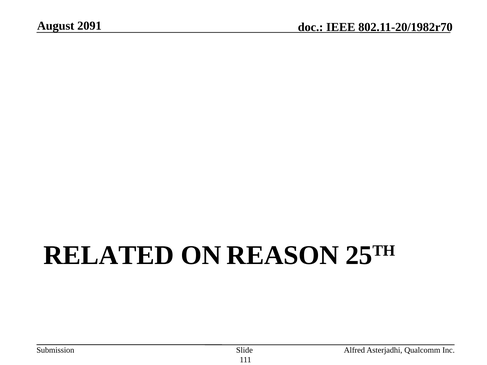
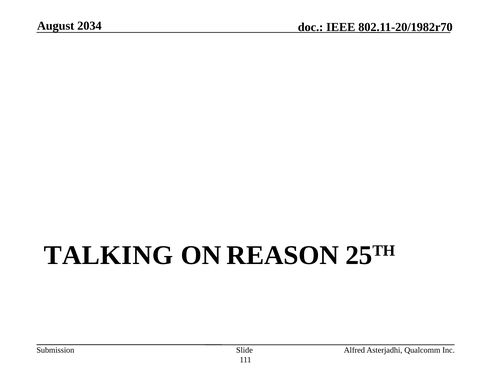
2091: 2091 -> 2034
RELATED: RELATED -> TALKING
